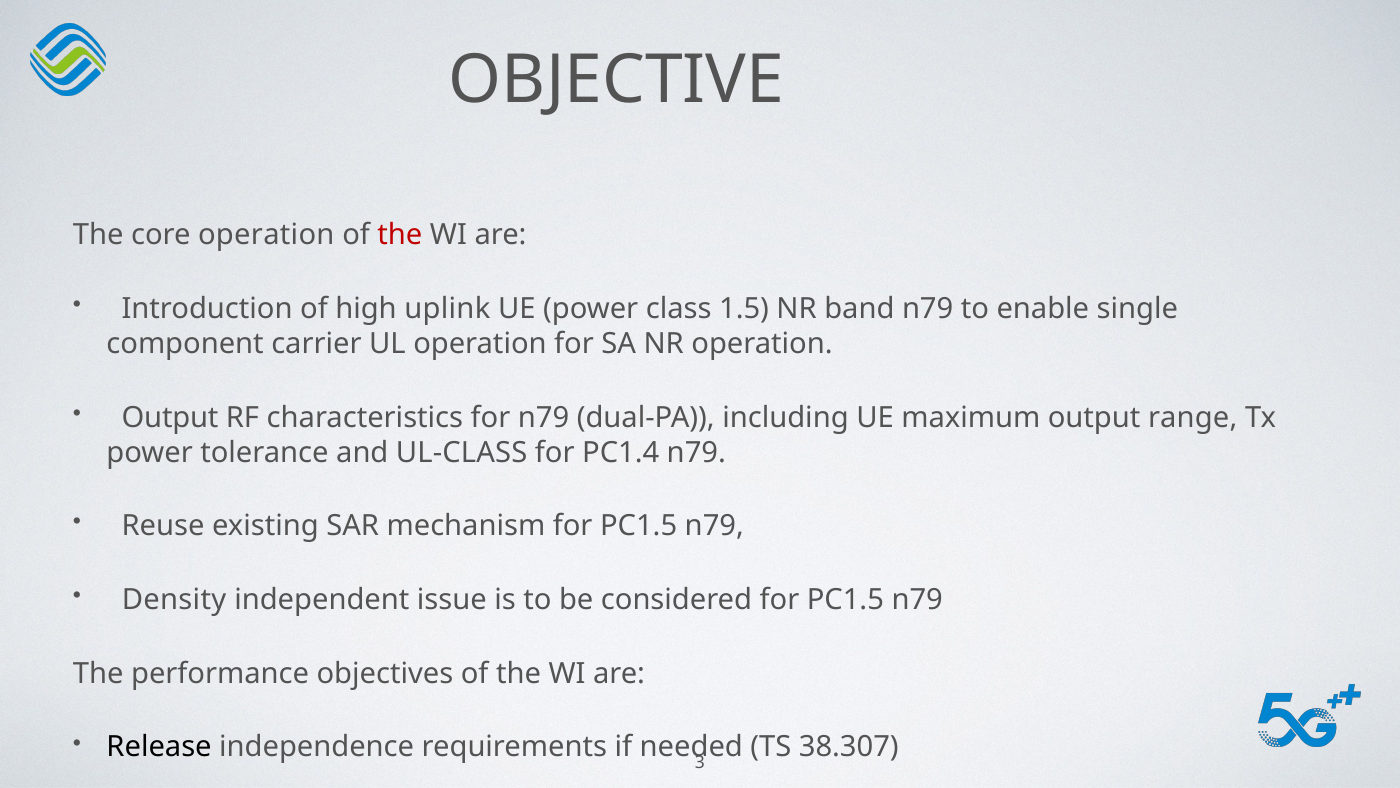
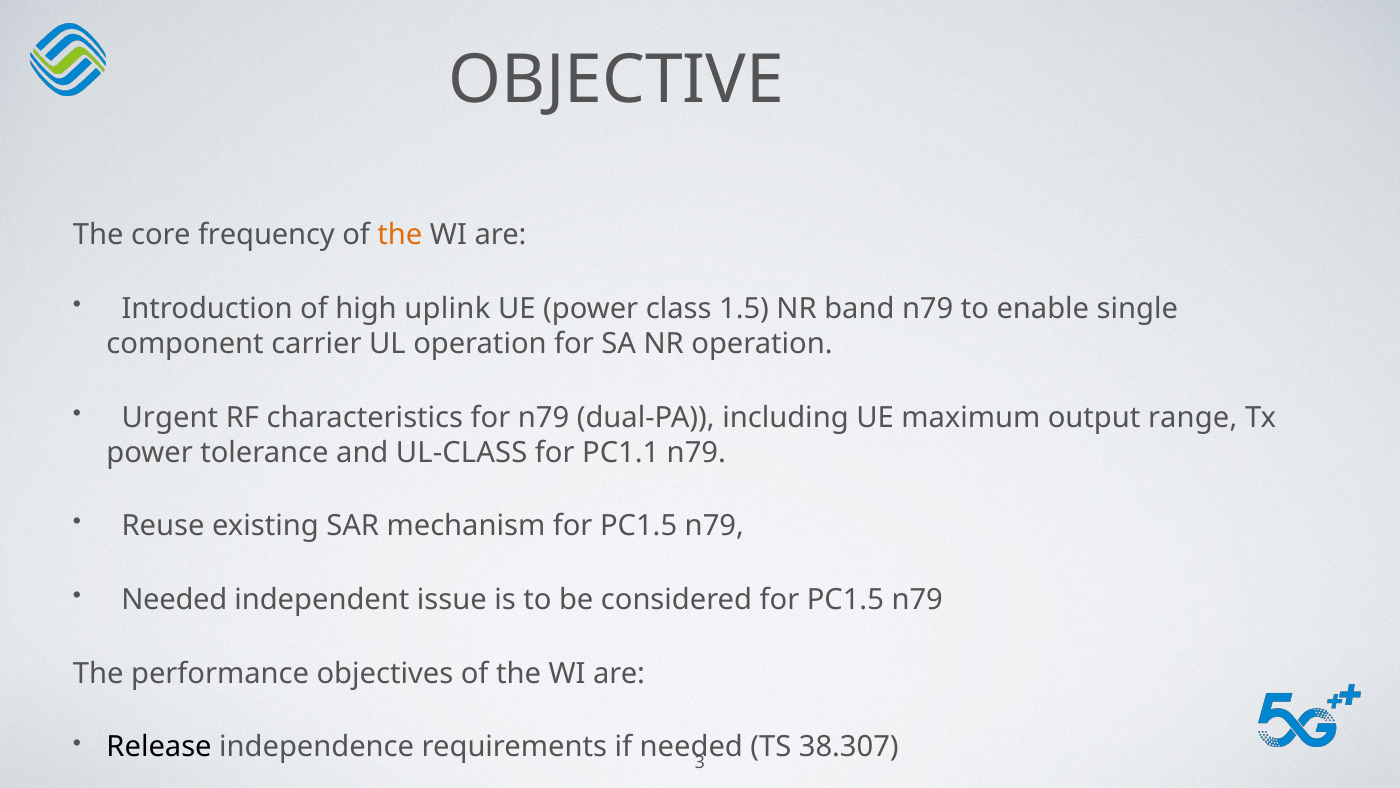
core operation: operation -> frequency
the at (400, 235) colour: red -> orange
Output at (170, 417): Output -> Urgent
PC1.4: PC1.4 -> PC1.1
Density at (174, 600): Density -> Needed
